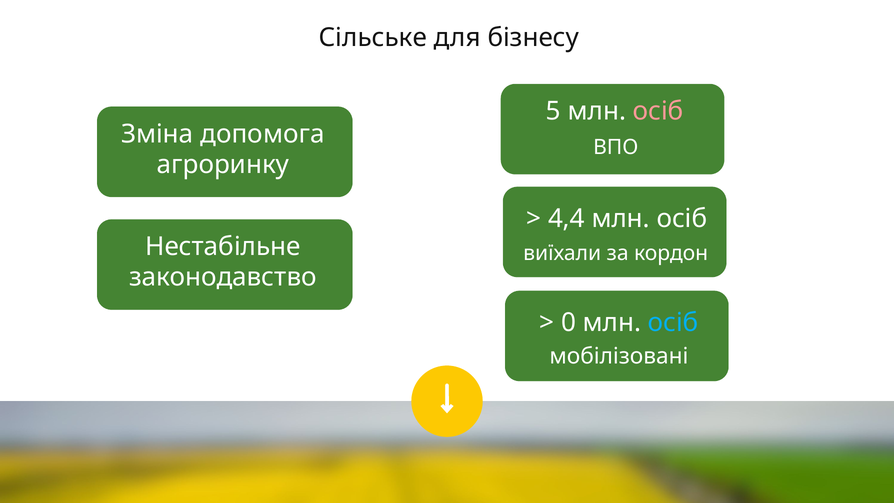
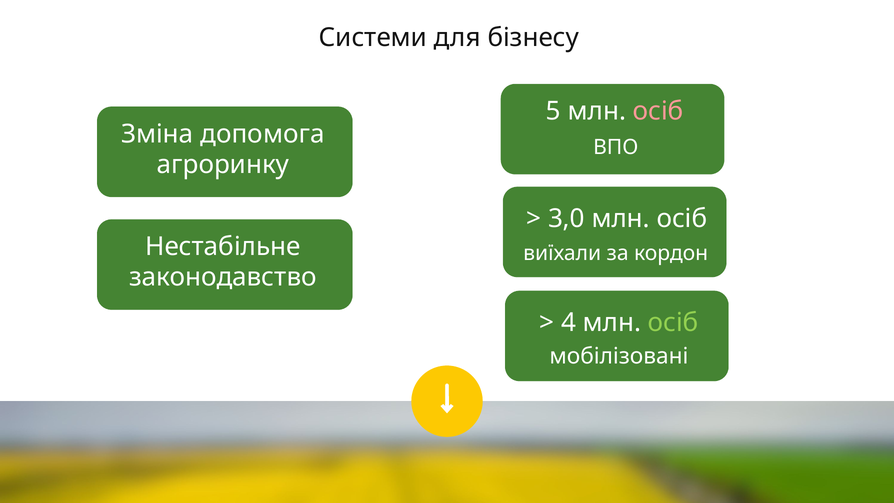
Сільське: Сільське -> Системи
4,4: 4,4 -> 3,0
0: 0 -> 4
осіб at (673, 323) colour: light blue -> light green
